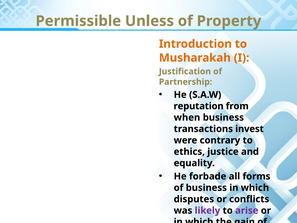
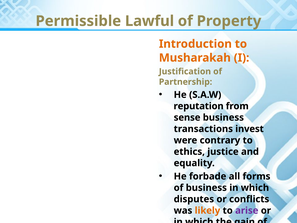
Unless: Unless -> Lawful
when: when -> sense
likely colour: purple -> orange
